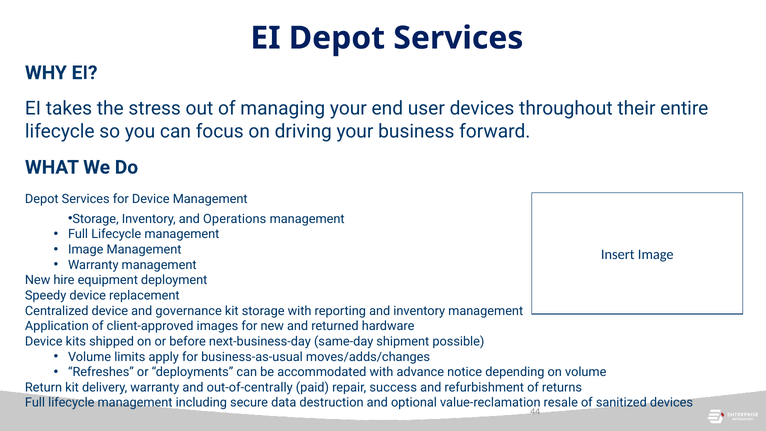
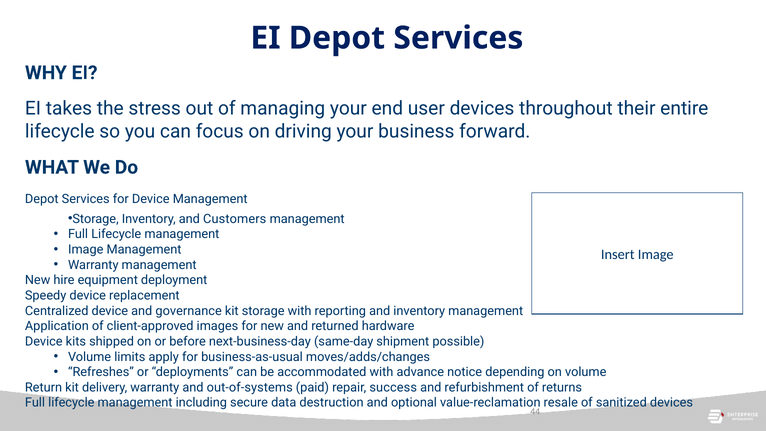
Operations: Operations -> Customers
out-of-centrally: out-of-centrally -> out-of-systems
